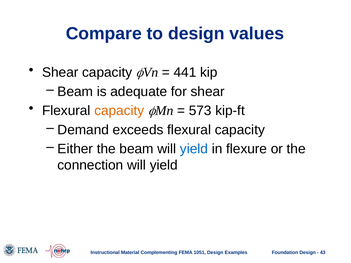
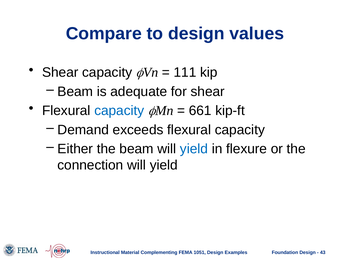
441: 441 -> 111
capacity at (119, 111) colour: orange -> blue
573: 573 -> 661
